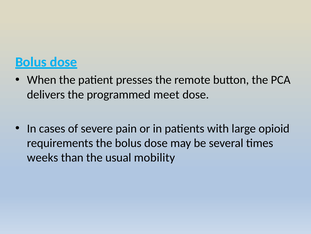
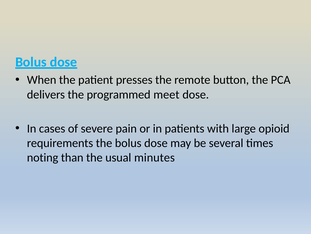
weeks: weeks -> noting
mobility: mobility -> minutes
